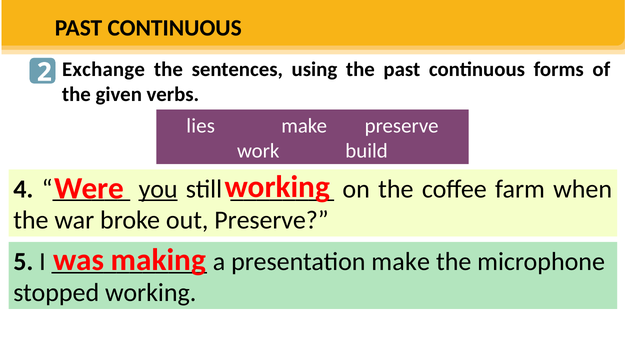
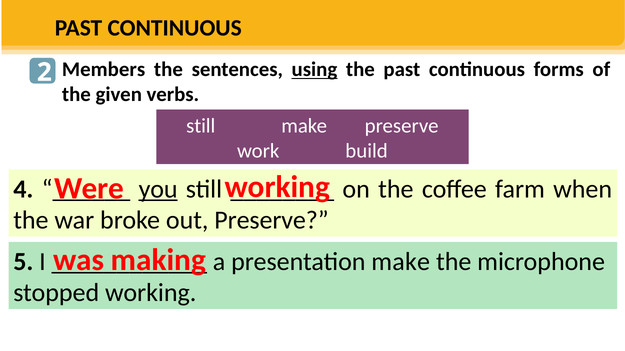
Exchange: Exchange -> Members
using underline: none -> present
lies at (201, 126): lies -> still
